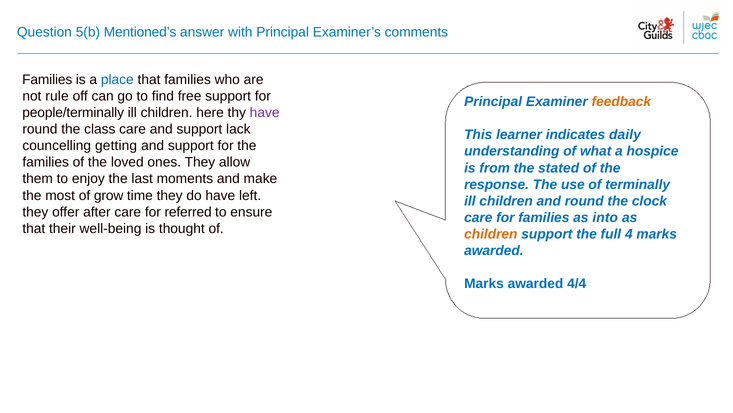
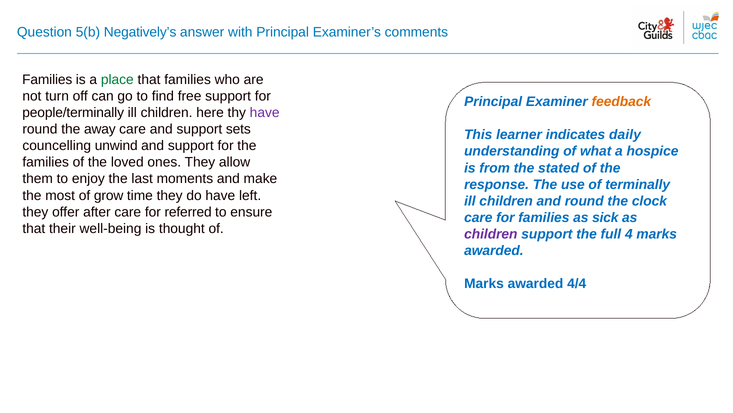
Mentioned’s: Mentioned’s -> Negatively’s
place colour: blue -> green
rule: rule -> turn
class: class -> away
lack: lack -> sets
getting: getting -> unwind
into: into -> sick
children at (491, 234) colour: orange -> purple
